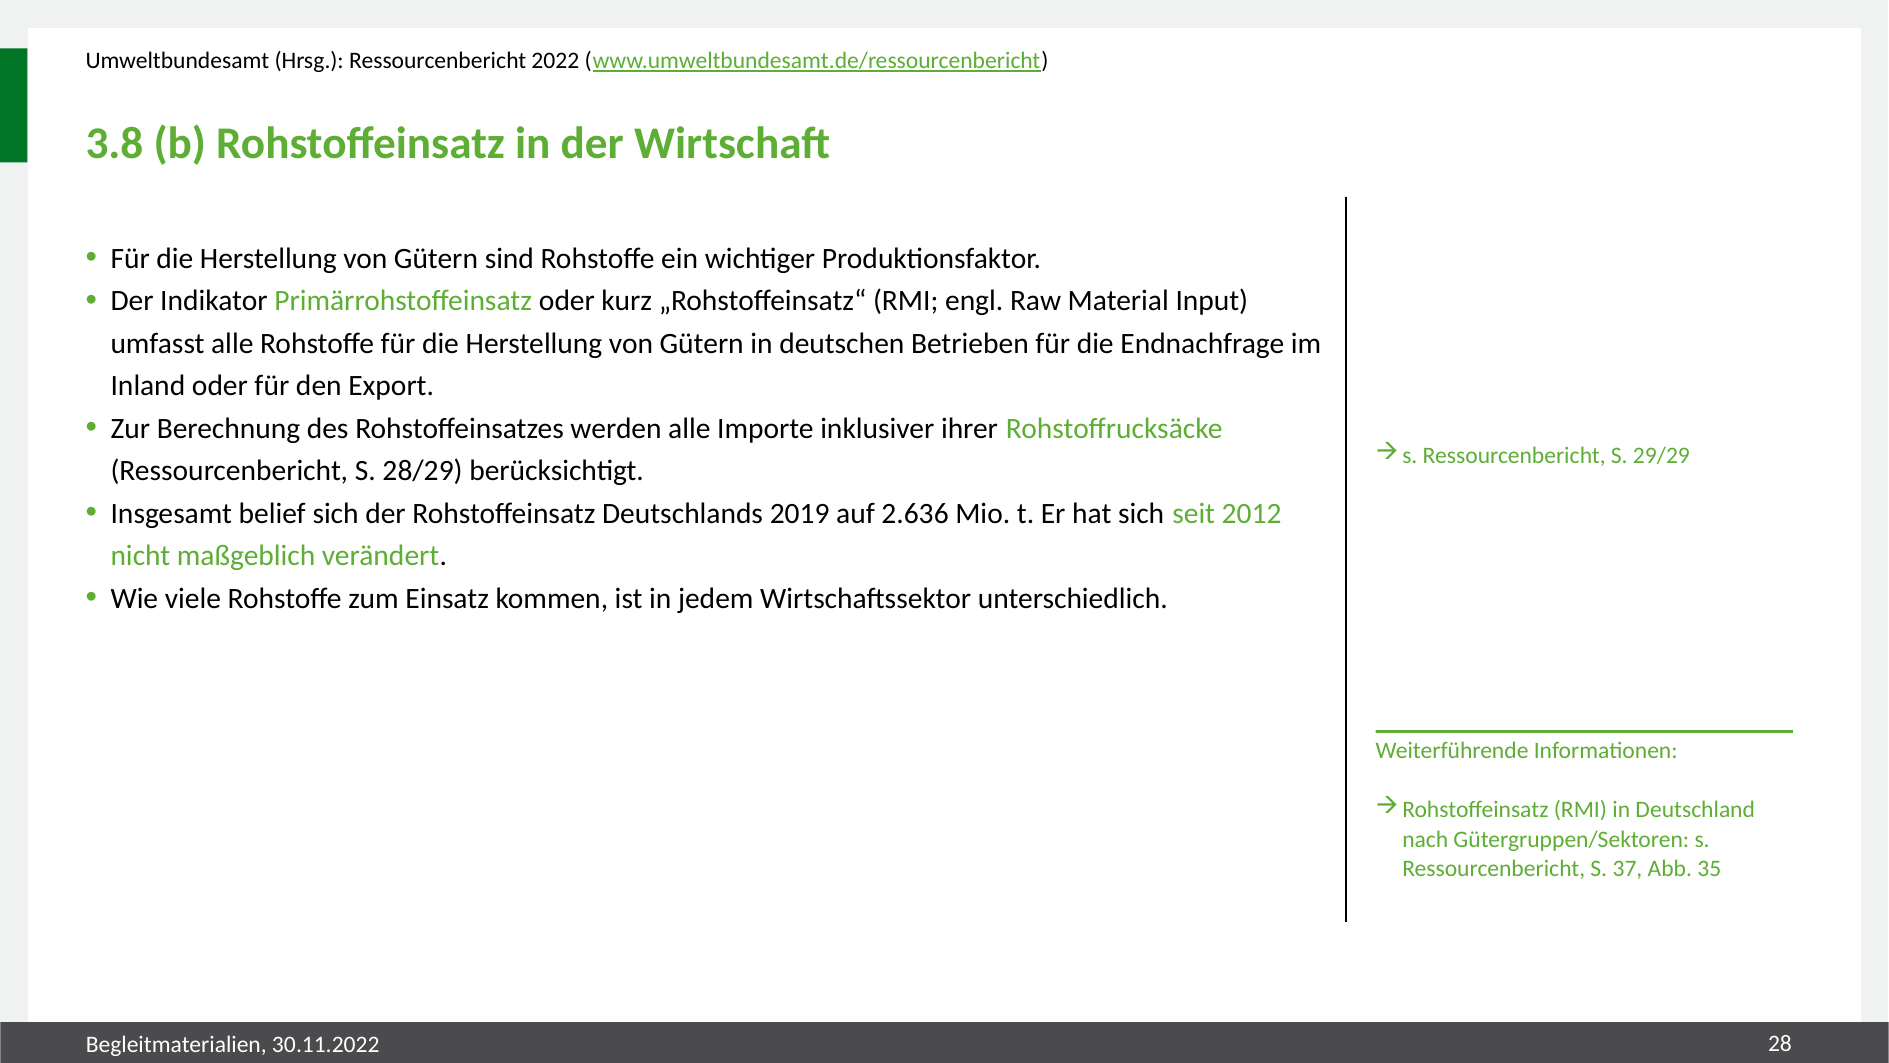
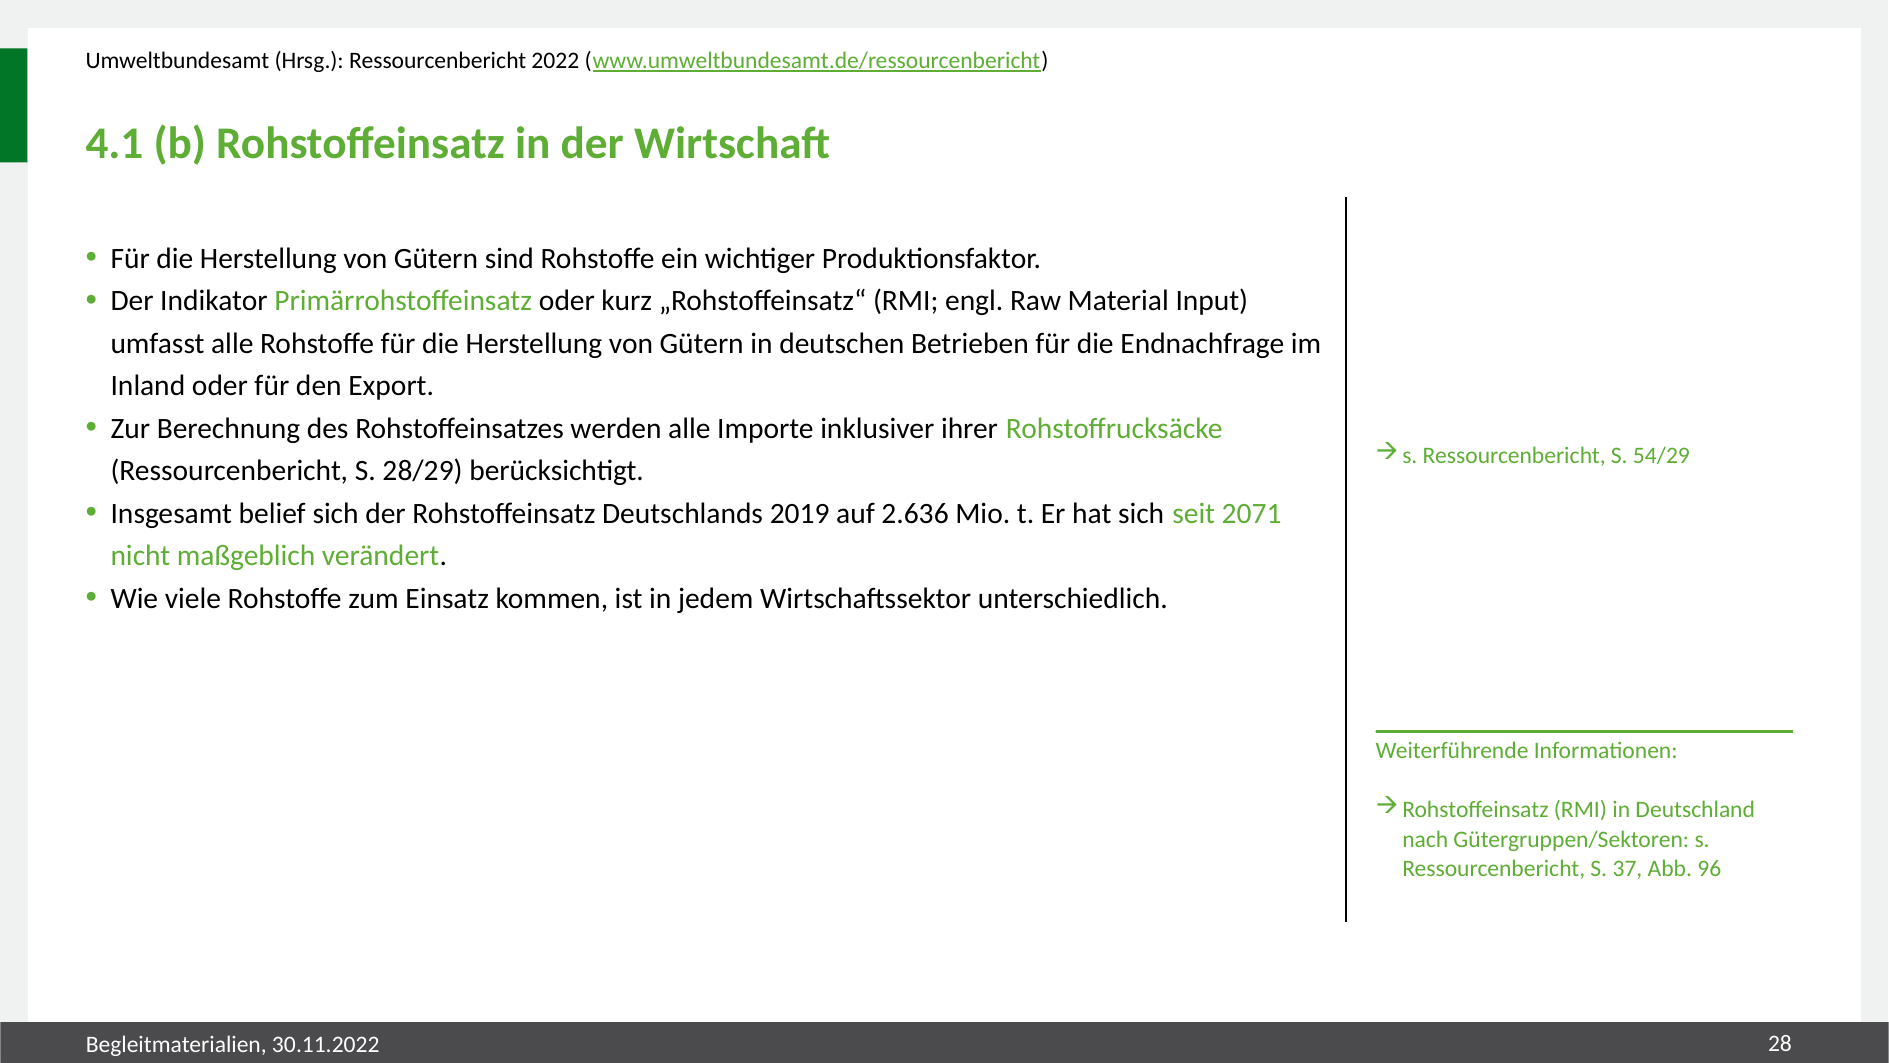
3.8: 3.8 -> 4.1
29/29: 29/29 -> 54/29
2012: 2012 -> 2071
35: 35 -> 96
